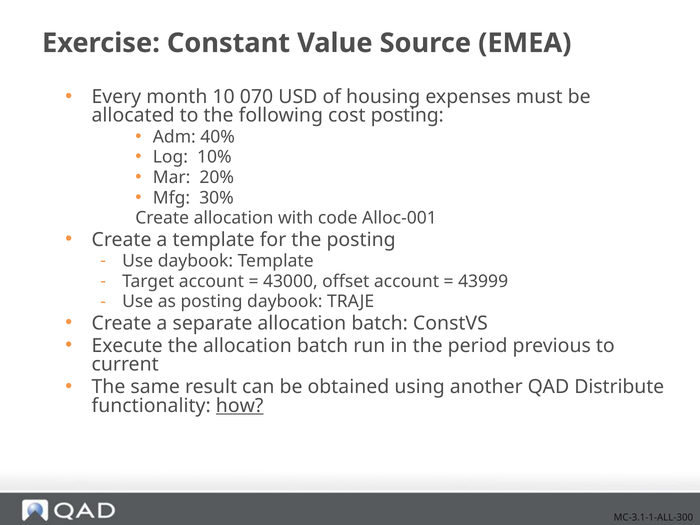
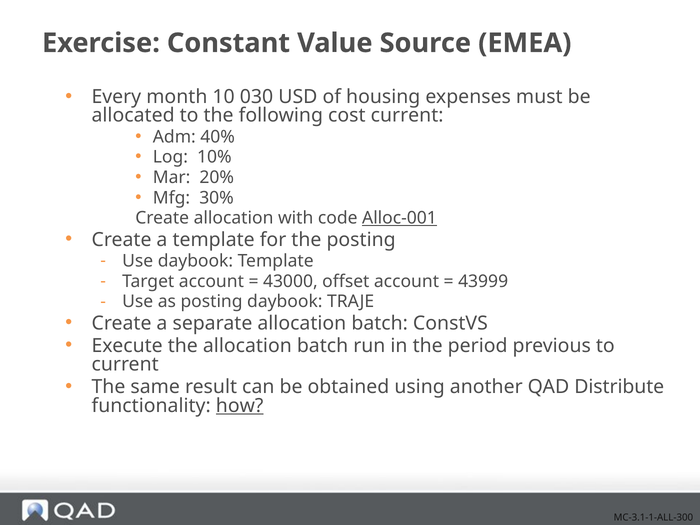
070: 070 -> 030
cost posting: posting -> current
Alloc-001 underline: none -> present
